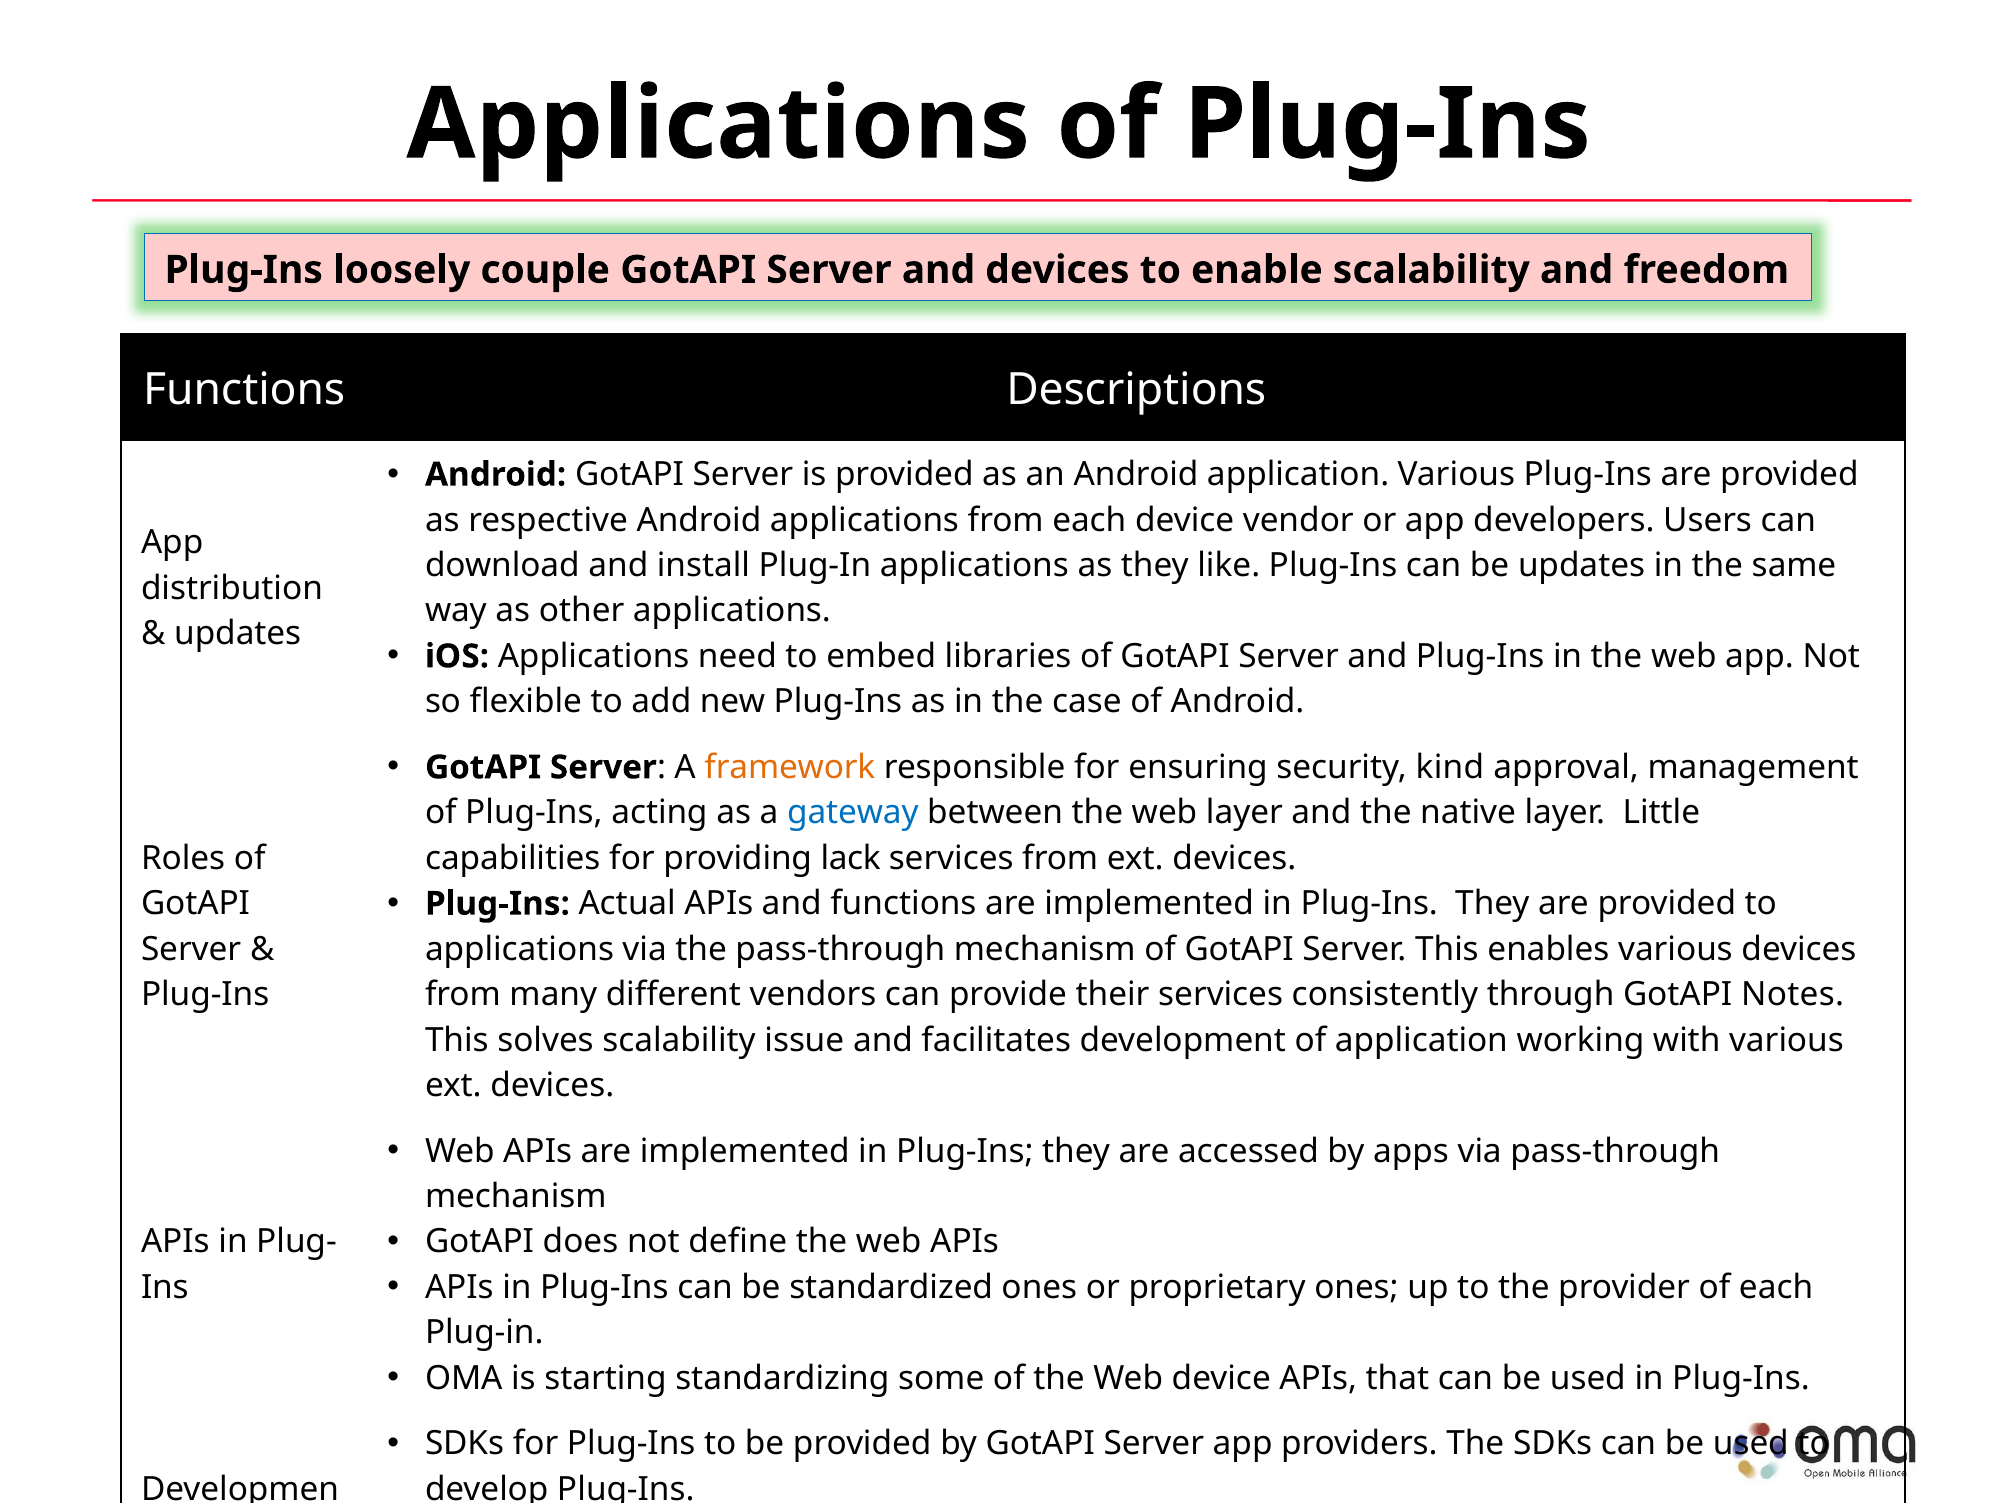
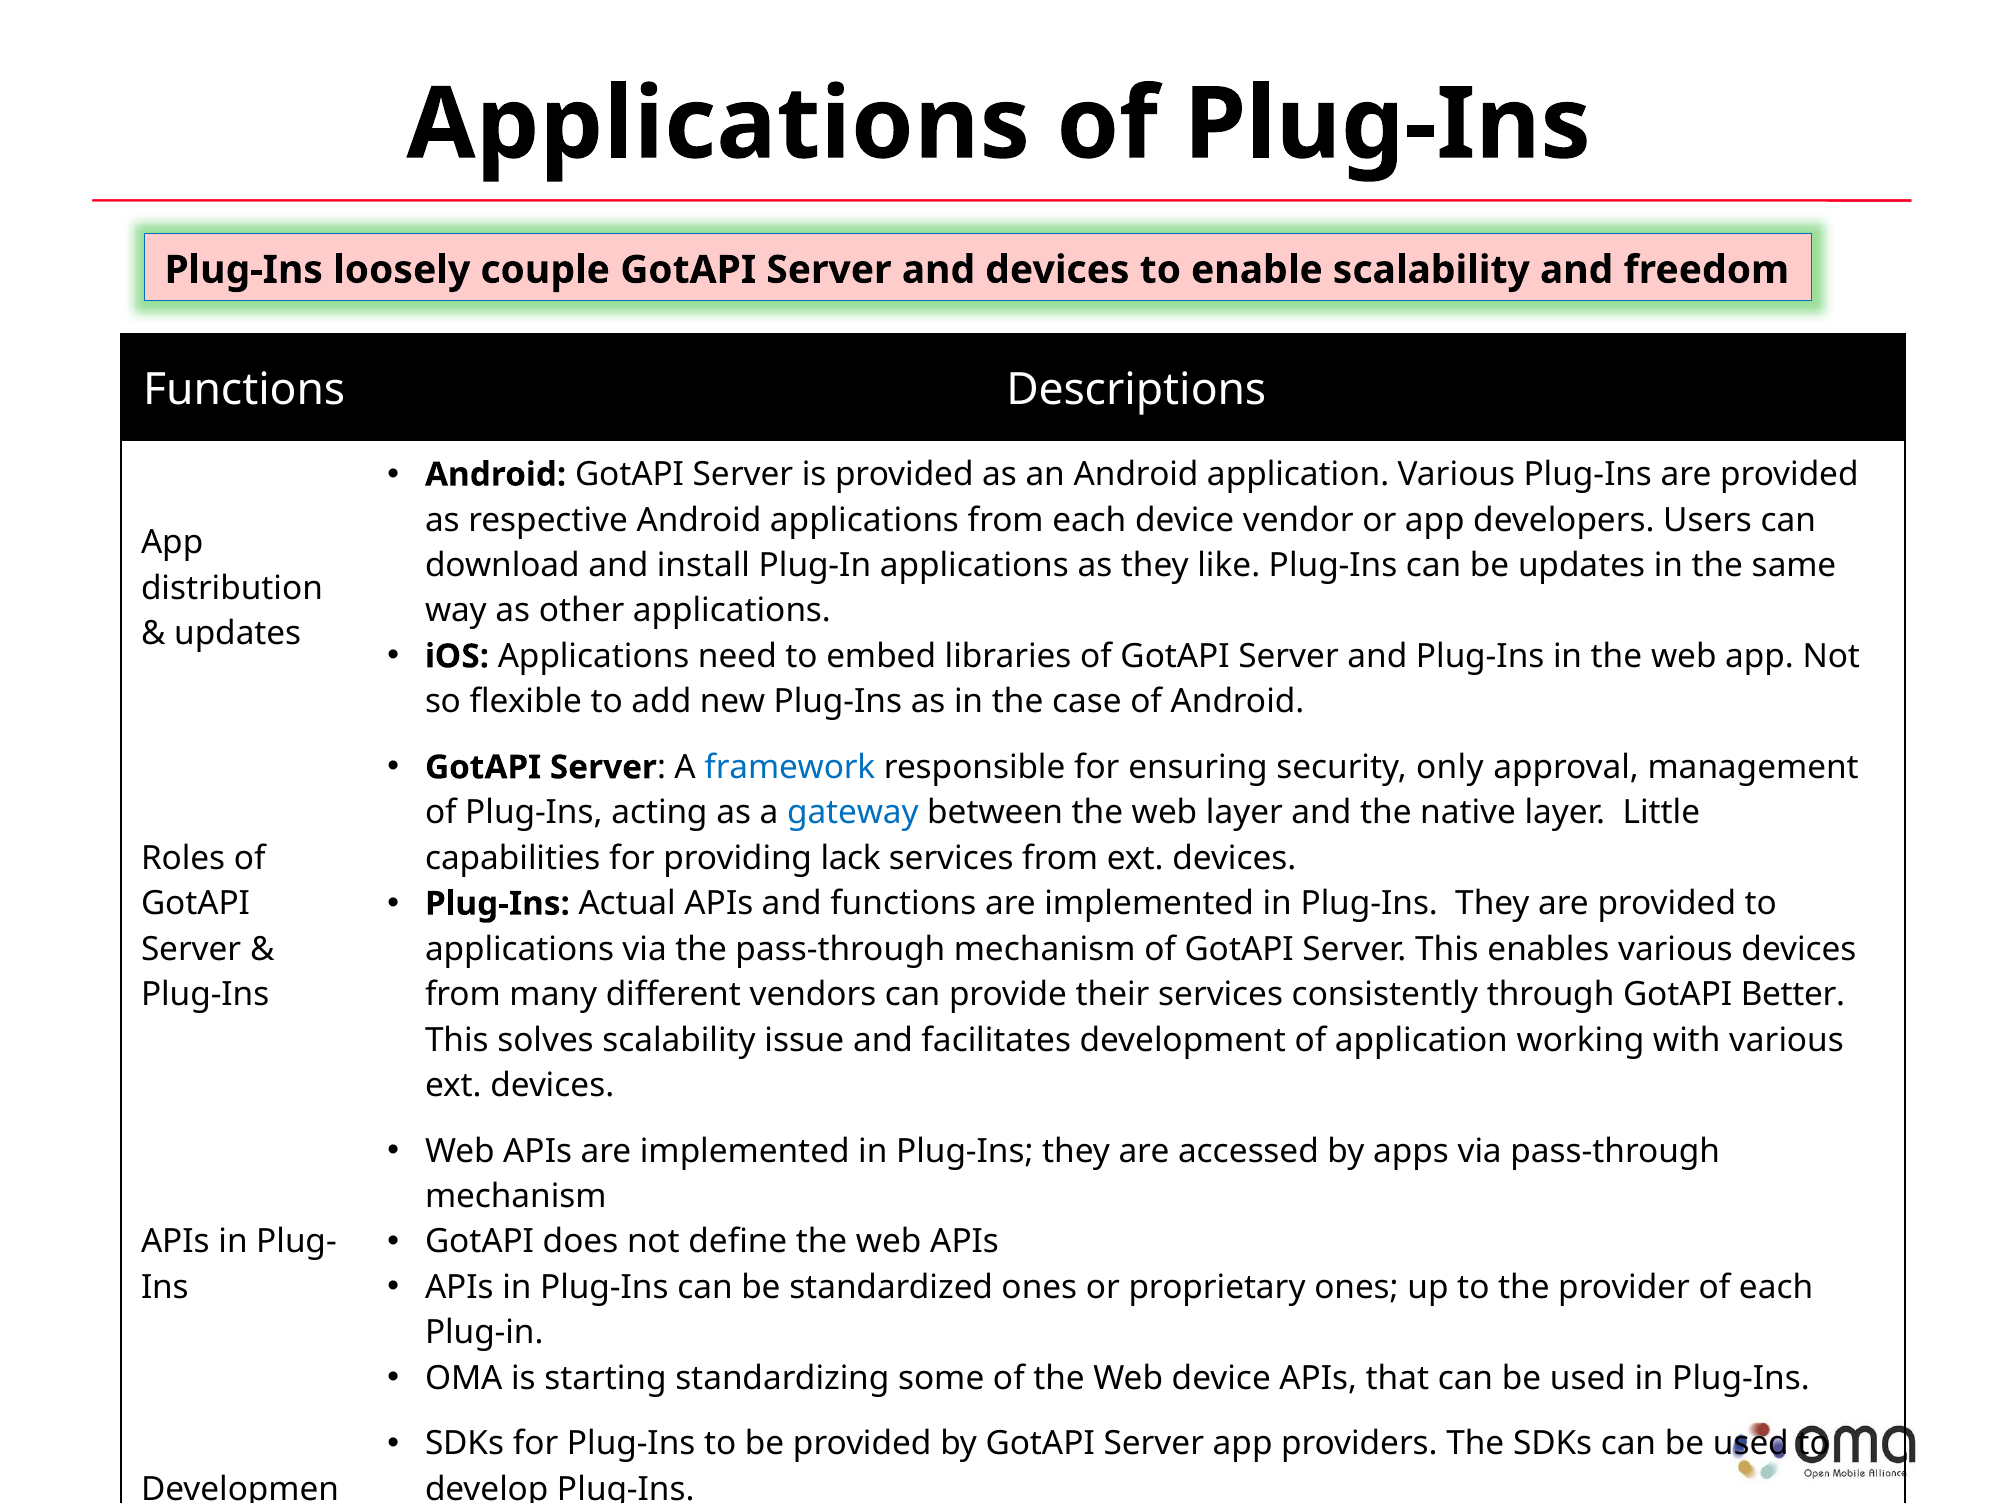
framework colour: orange -> blue
kind: kind -> only
Notes: Notes -> Better
